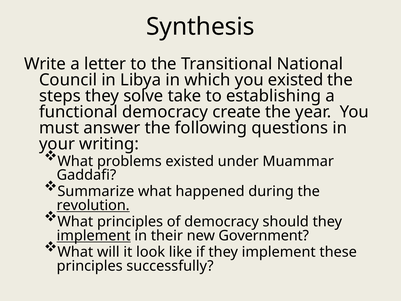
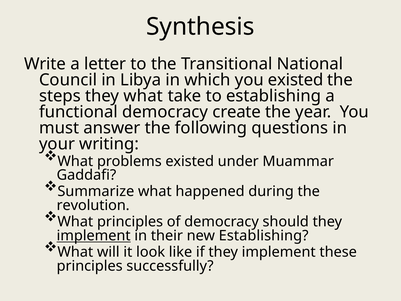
they solve: solve -> what
revolution underline: present -> none
new Government: Government -> Establishing
